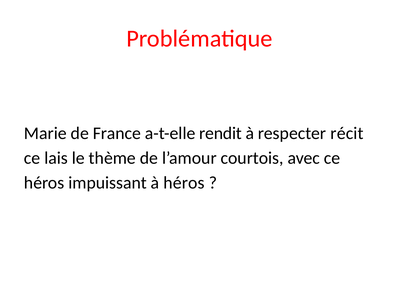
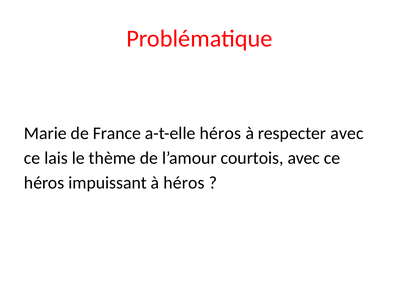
a-t-elle rendit: rendit -> héros
respecter récit: récit -> avec
